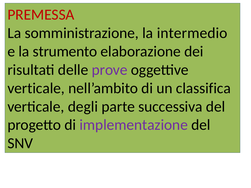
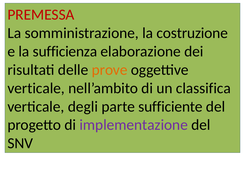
intermedio: intermedio -> costruzione
strumento: strumento -> sufficienza
prove colour: purple -> orange
successiva: successiva -> sufficiente
